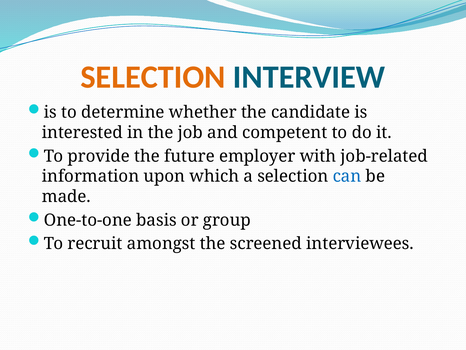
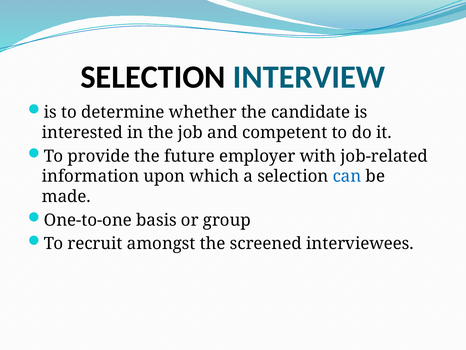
SELECTION at (153, 77) colour: orange -> black
